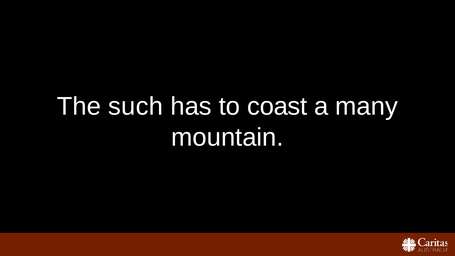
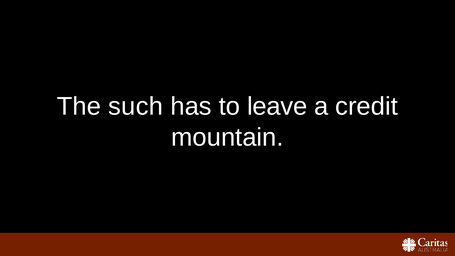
coast: coast -> leave
many: many -> credit
